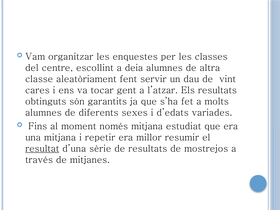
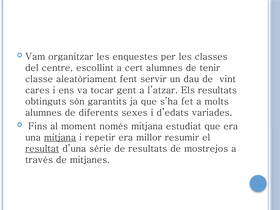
deia: deia -> cert
altra: altra -> tenir
mitjana at (60, 137) underline: none -> present
